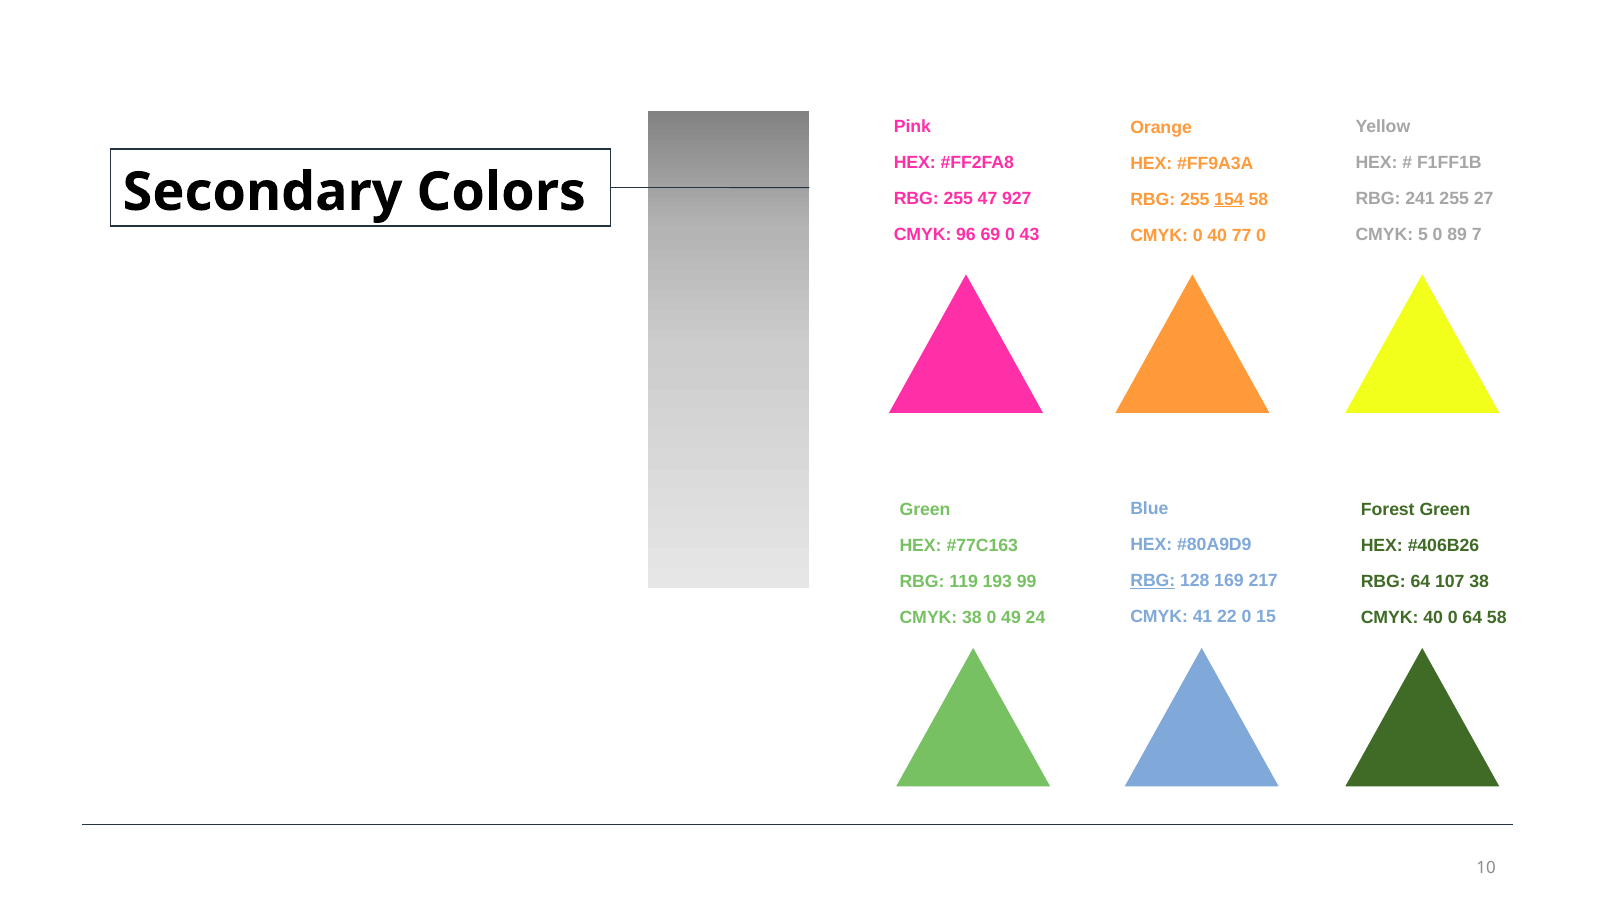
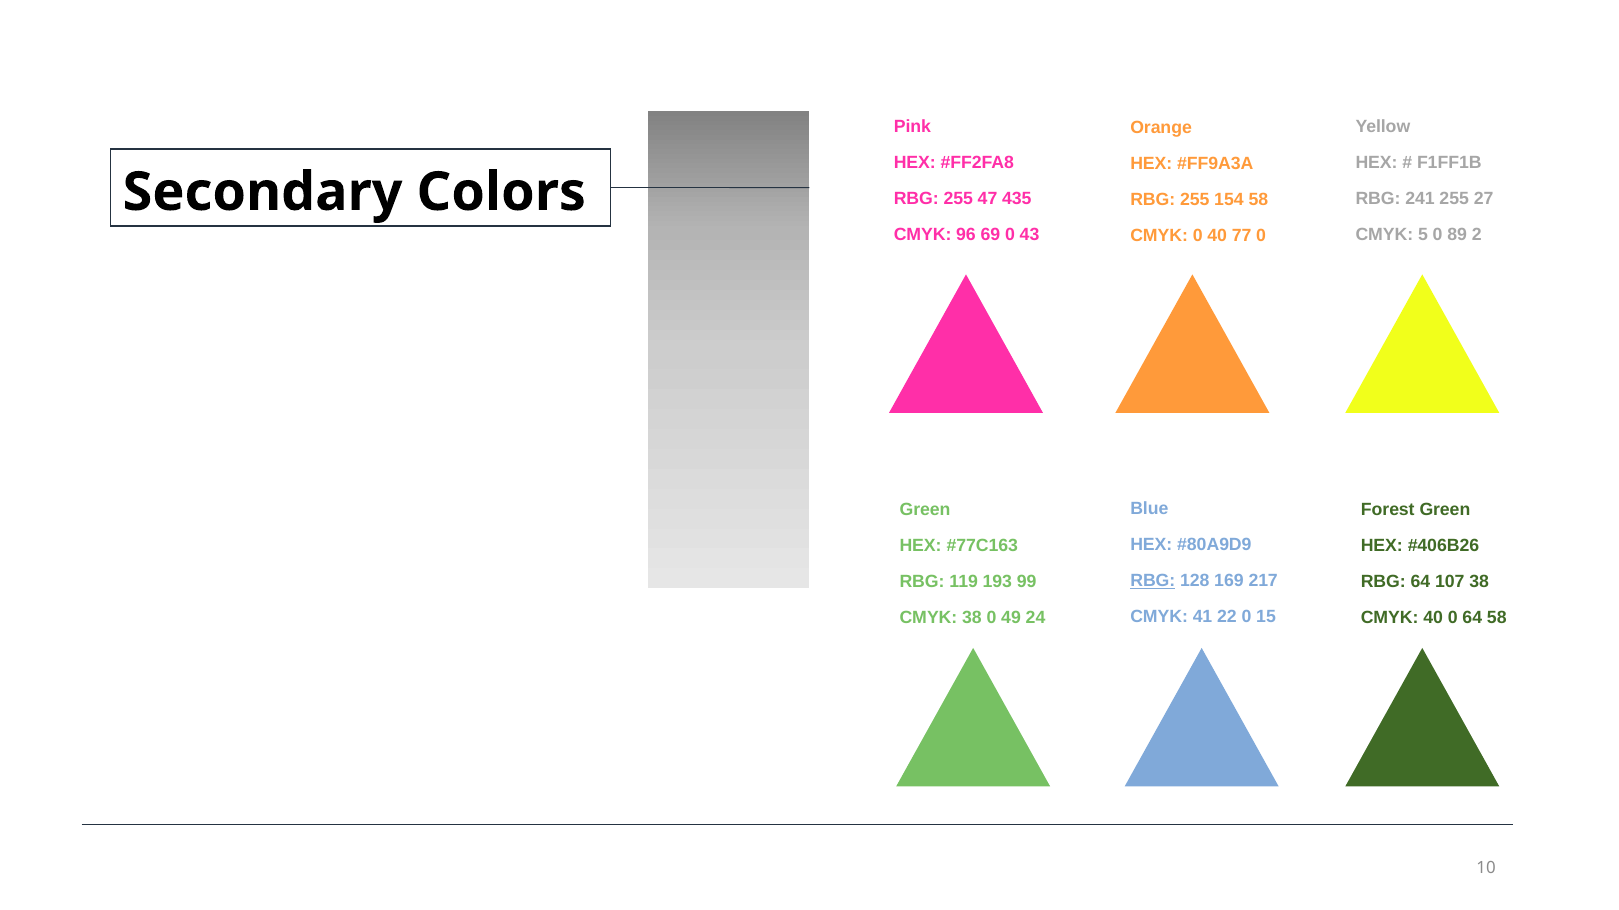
927: 927 -> 435
154 underline: present -> none
7: 7 -> 2
